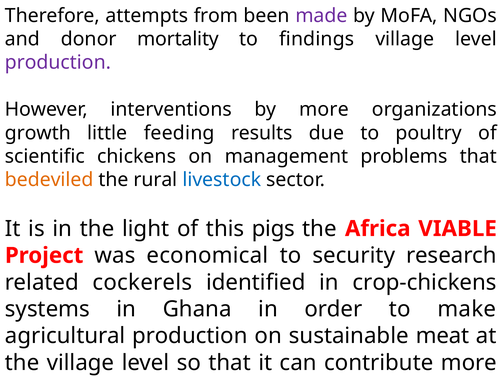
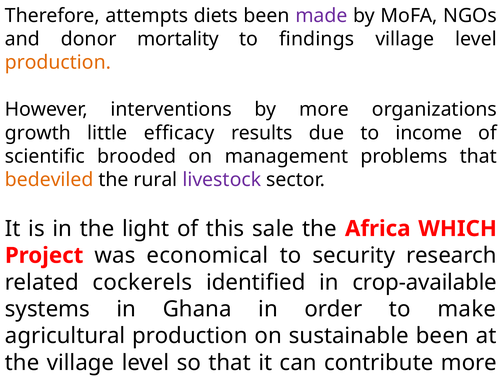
from: from -> diets
production at (58, 62) colour: purple -> orange
feeding: feeding -> efficacy
poultry: poultry -> income
chickens: chickens -> brooded
livestock colour: blue -> purple
pigs: pigs -> sale
VIABLE: VIABLE -> WHICH
crop-chickens: crop-chickens -> crop-available
sustainable meat: meat -> been
